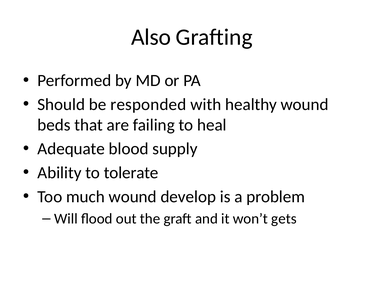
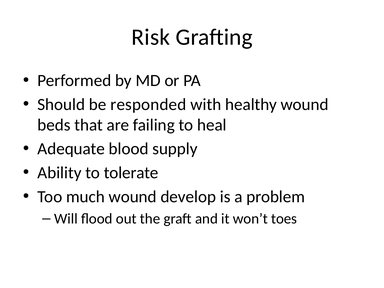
Also: Also -> Risk
gets: gets -> toes
